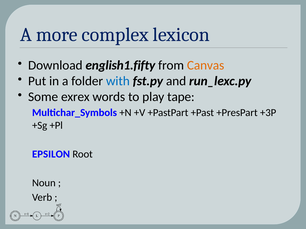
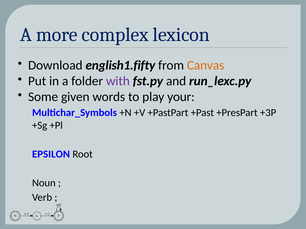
with colour: blue -> purple
exrex: exrex -> given
tape: tape -> your
